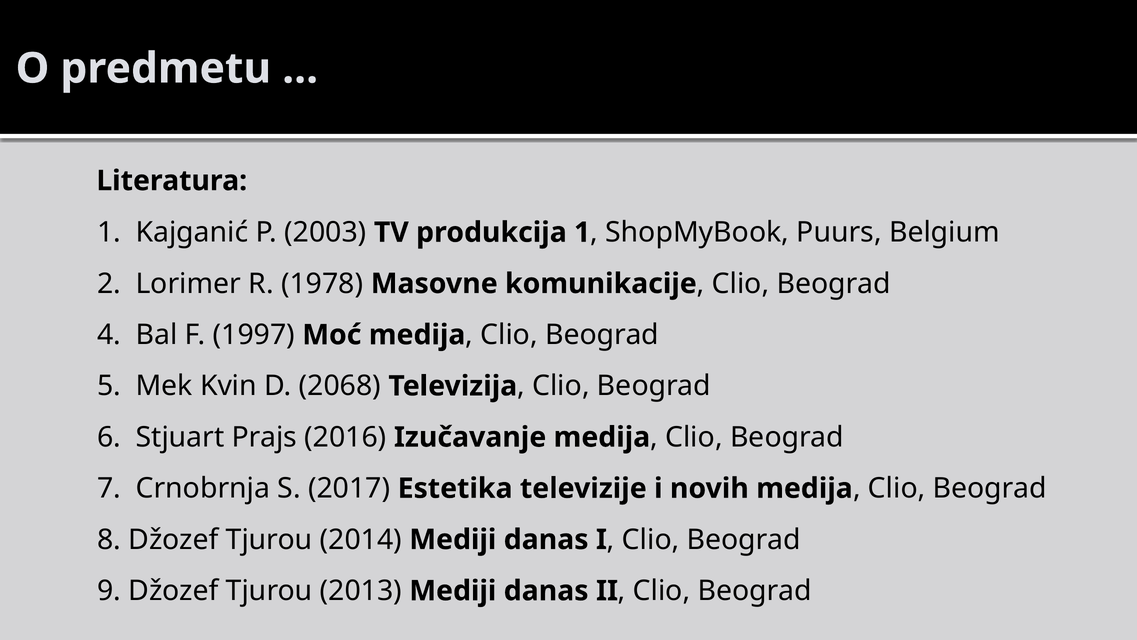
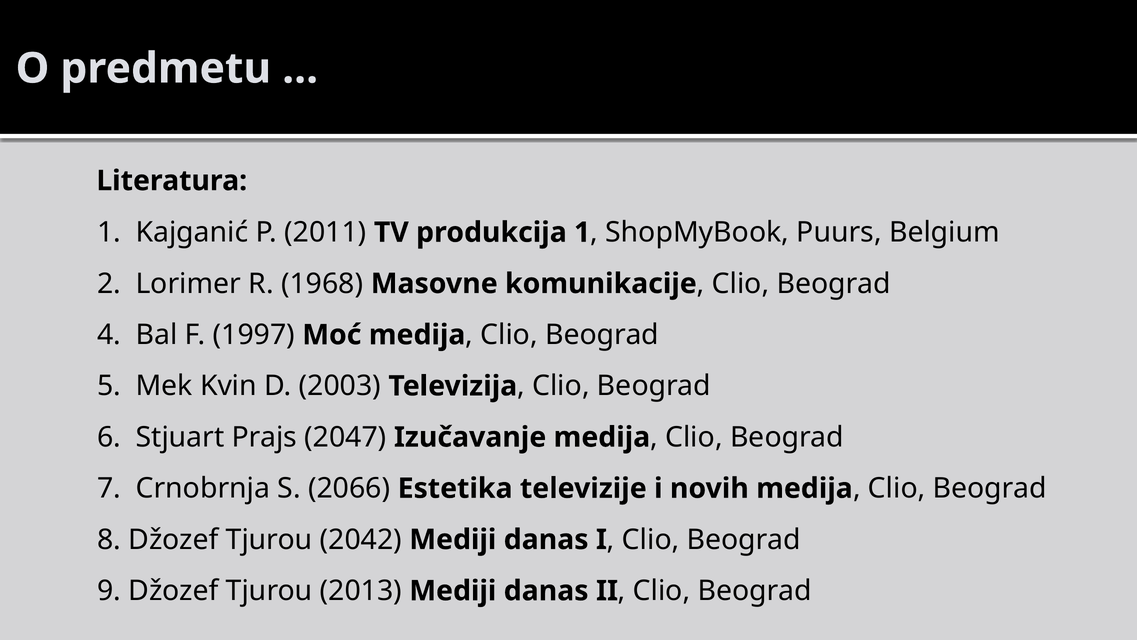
2003: 2003 -> 2011
1978: 1978 -> 1968
2068: 2068 -> 2003
2016: 2016 -> 2047
2017: 2017 -> 2066
2014: 2014 -> 2042
